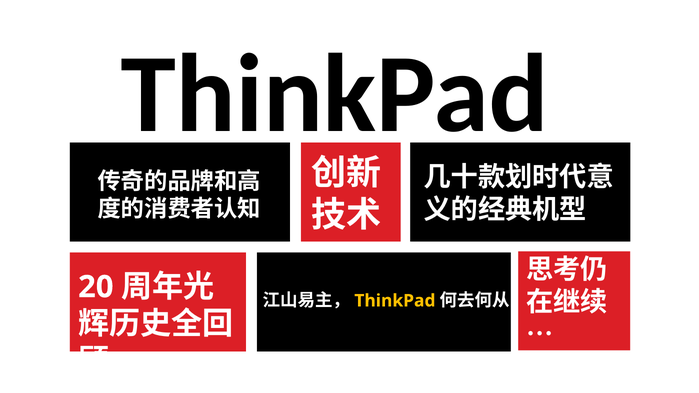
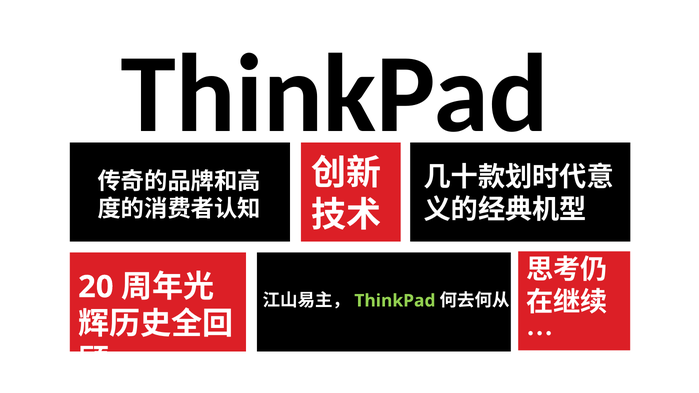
ThinkPad at (395, 301) colour: yellow -> light green
